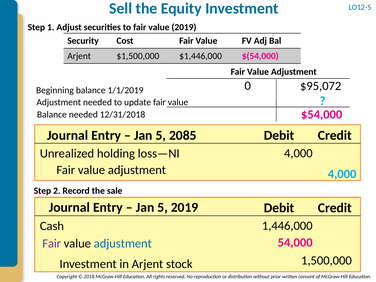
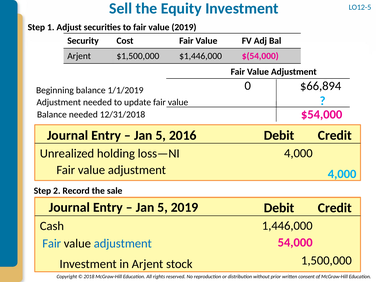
$95,072: $95,072 -> $66,894
2085: 2085 -> 2016
Fair at (52, 243) colour: purple -> blue
